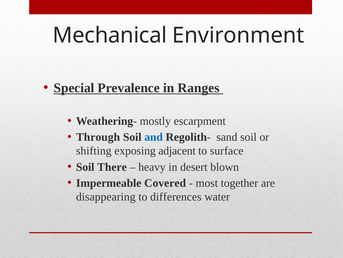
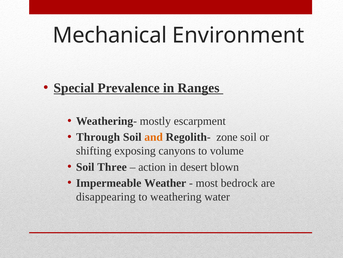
and colour: blue -> orange
sand: sand -> zone
adjacent: adjacent -> canyons
surface: surface -> volume
There: There -> Three
heavy: heavy -> action
Covered: Covered -> Weather
together: together -> bedrock
differences: differences -> weathering
